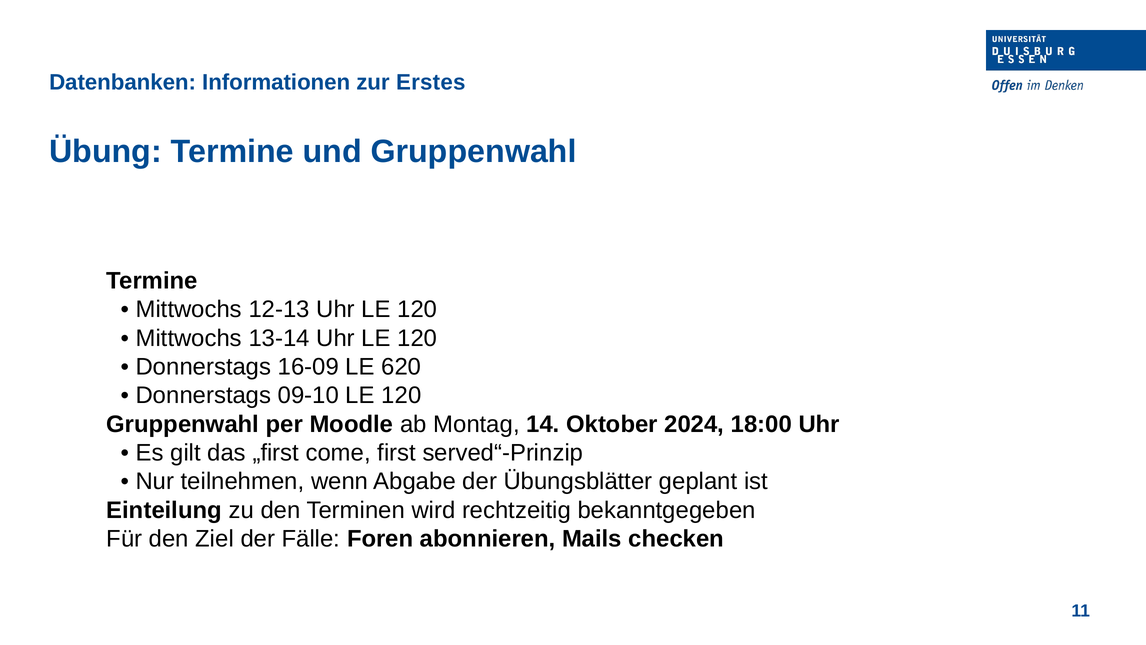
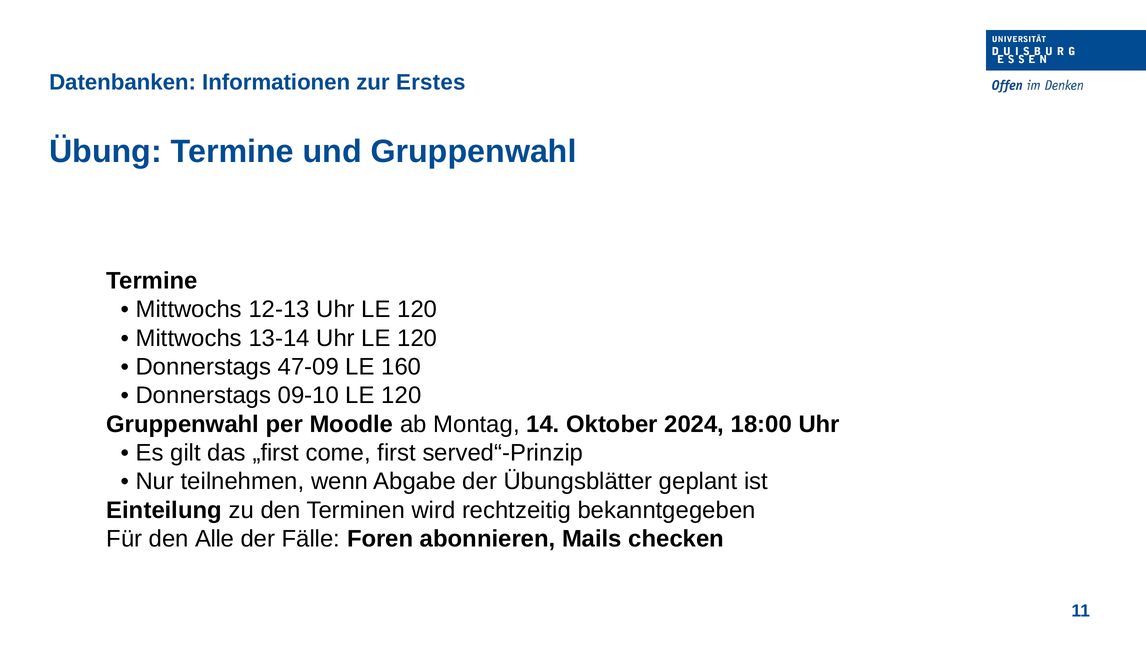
16-09: 16-09 -> 47-09
620: 620 -> 160
Ziel: Ziel -> Alle
